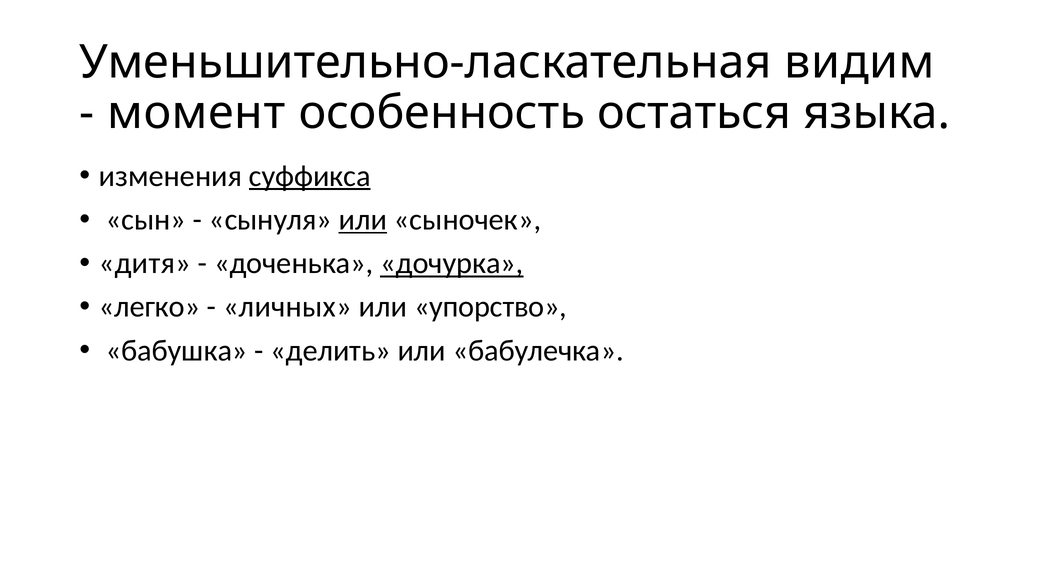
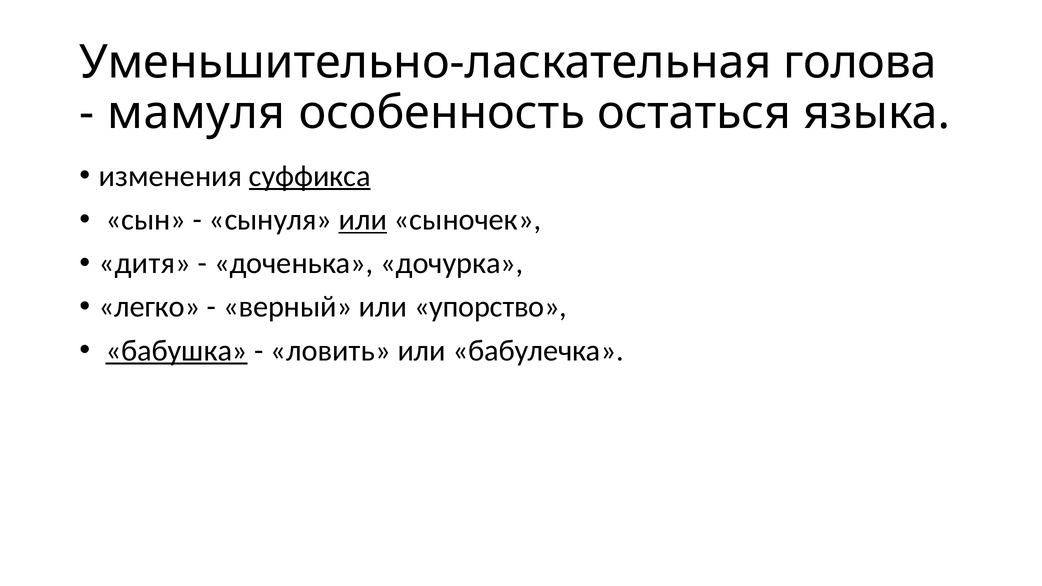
видим: видим -> голова
момент: момент -> мамуля
дочурка underline: present -> none
личных: личных -> верный
бабушка underline: none -> present
делить: делить -> ловить
